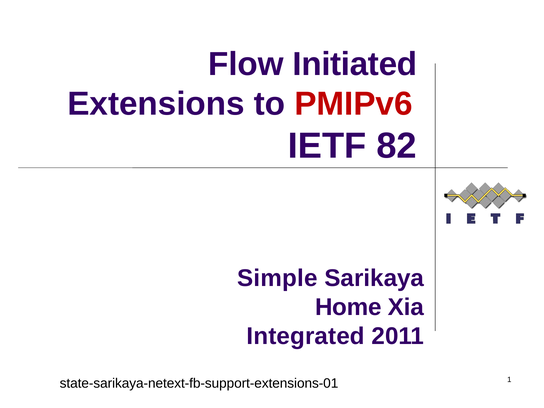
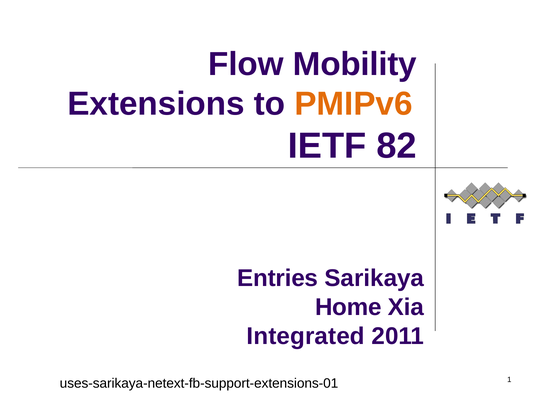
Initiated: Initiated -> Mobility
PMIPv6 colour: red -> orange
Simple: Simple -> Entries
state-sarikaya-netext-fb-support-extensions-01: state-sarikaya-netext-fb-support-extensions-01 -> uses-sarikaya-netext-fb-support-extensions-01
